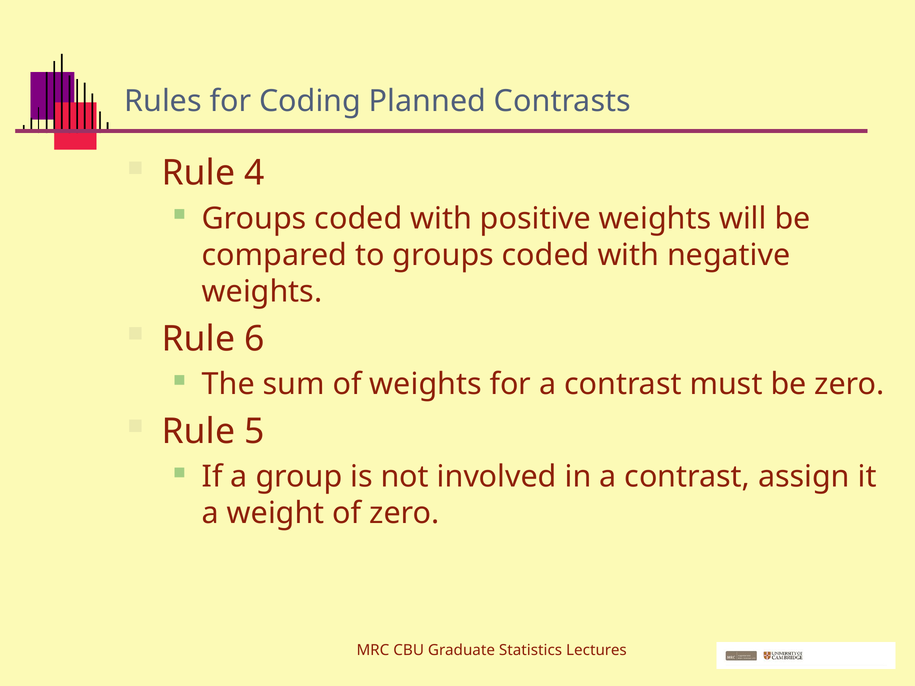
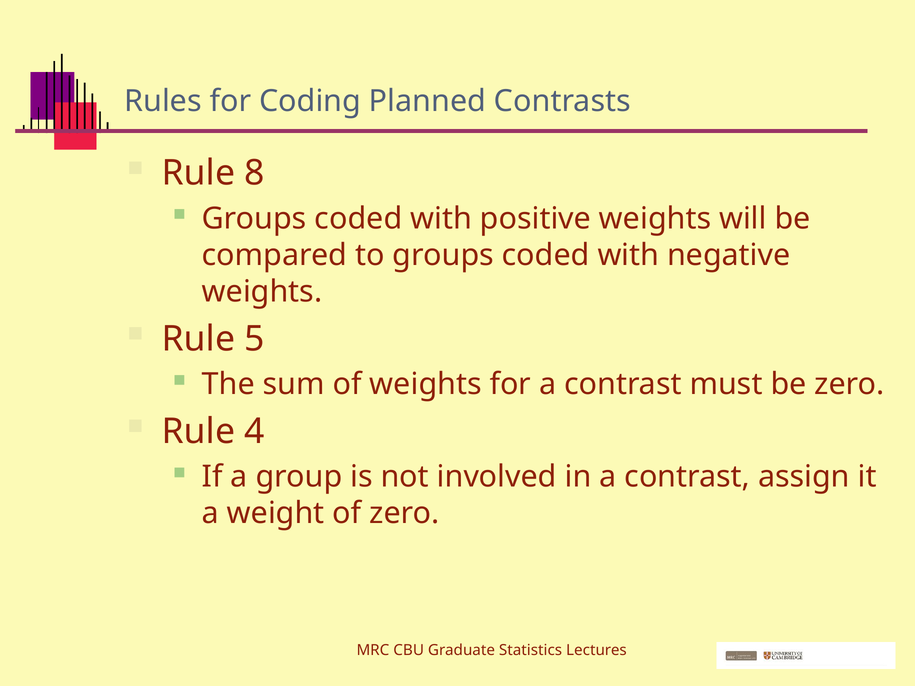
4: 4 -> 8
6: 6 -> 5
5: 5 -> 4
